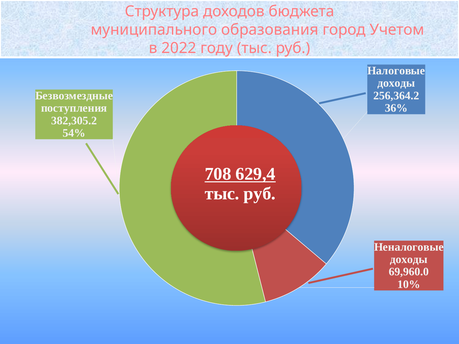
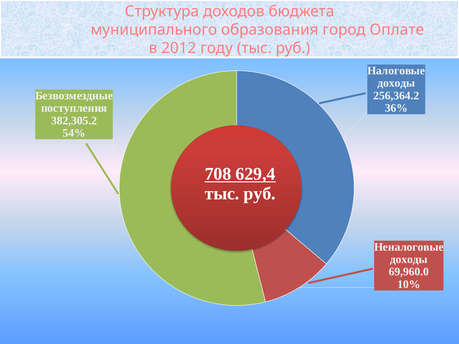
Учетом: Учетом -> Оплате
2022: 2022 -> 2012
